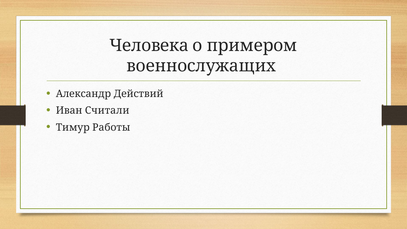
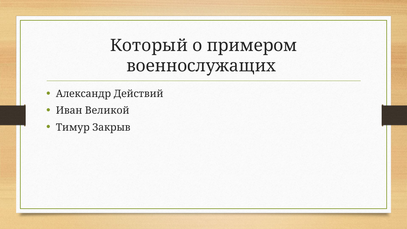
Человека: Человека -> Который
Считали: Считали -> Великой
Работы: Работы -> Закрыв
